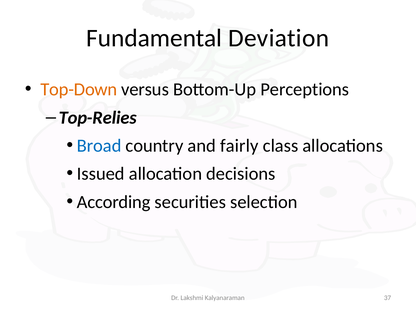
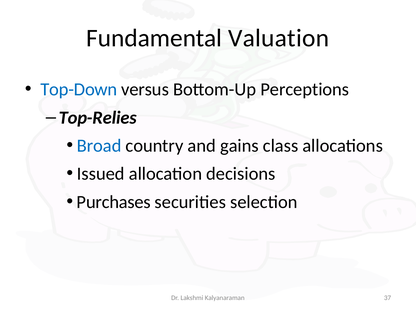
Deviation: Deviation -> Valuation
Top-Down colour: orange -> blue
fairly: fairly -> gains
According: According -> Purchases
